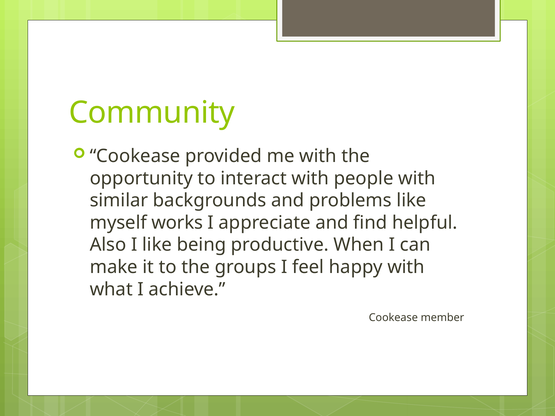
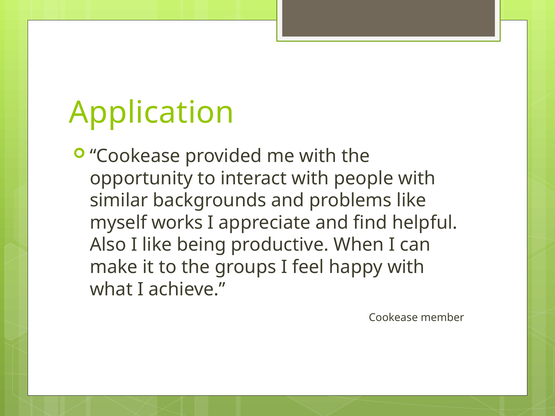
Community: Community -> Application
